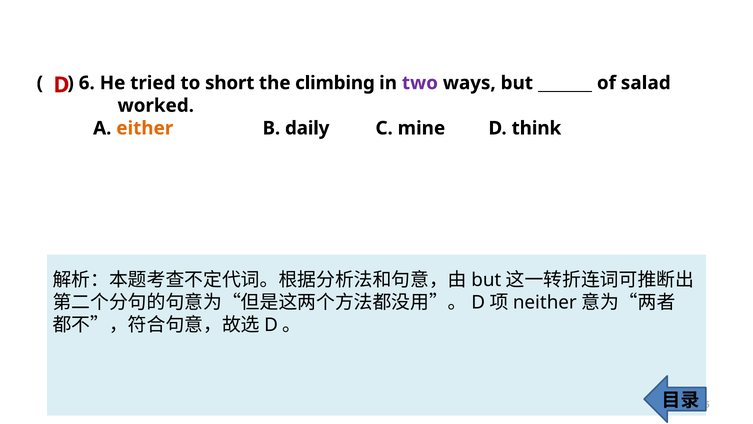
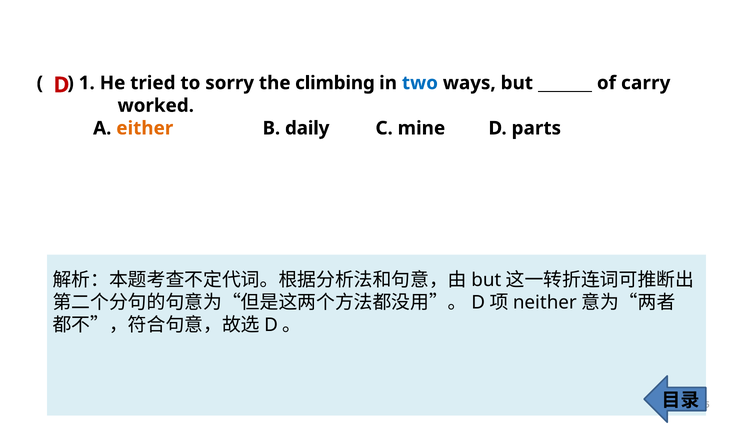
6: 6 -> 1
short: short -> sorry
two colour: purple -> blue
salad: salad -> carry
think: think -> parts
